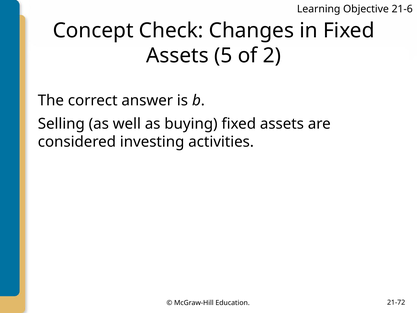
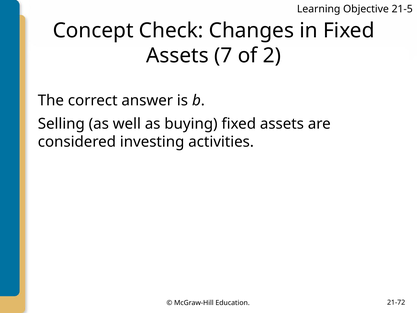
21-6: 21-6 -> 21-5
5: 5 -> 7
